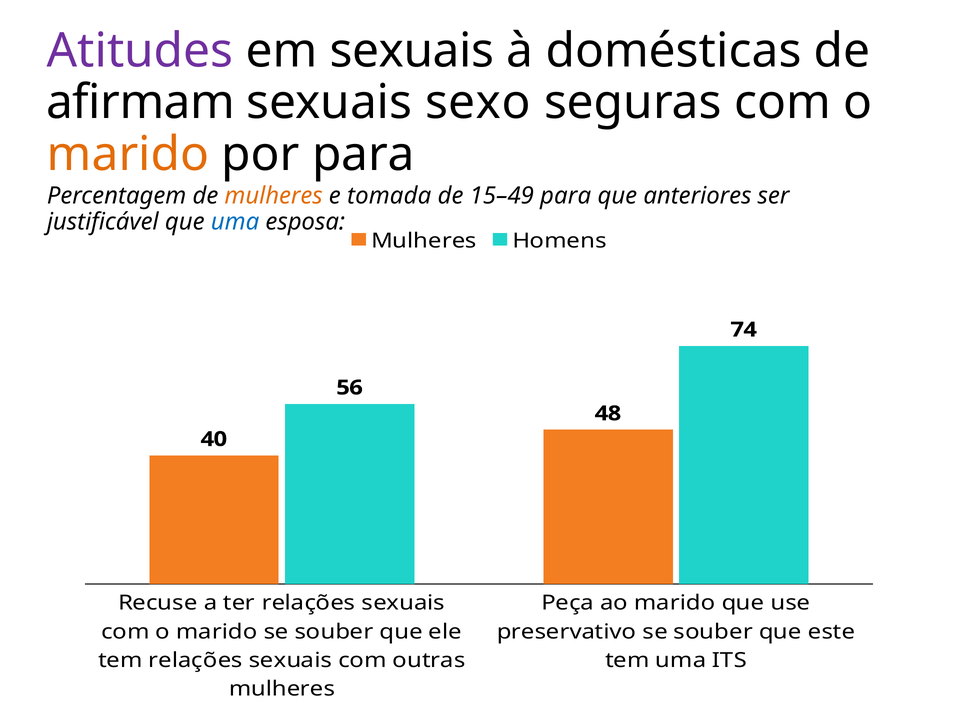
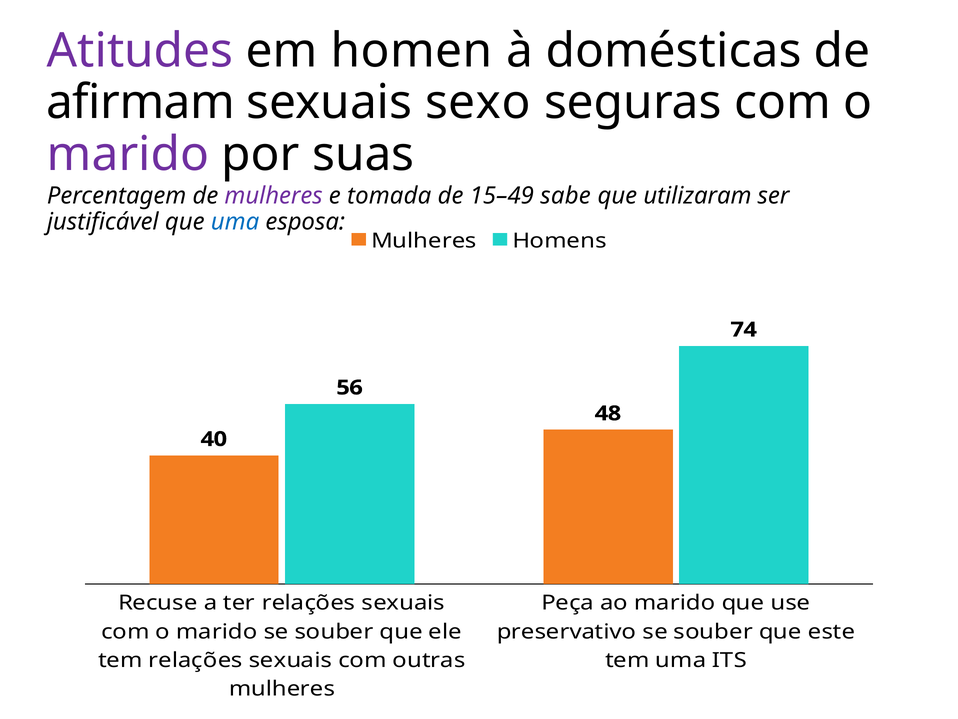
em sexuais: sexuais -> homen
marido at (128, 154) colour: orange -> purple
por para: para -> suas
mulheres at (274, 196) colour: orange -> purple
15–49 para: para -> sabe
anteriores: anteriores -> utilizaram
